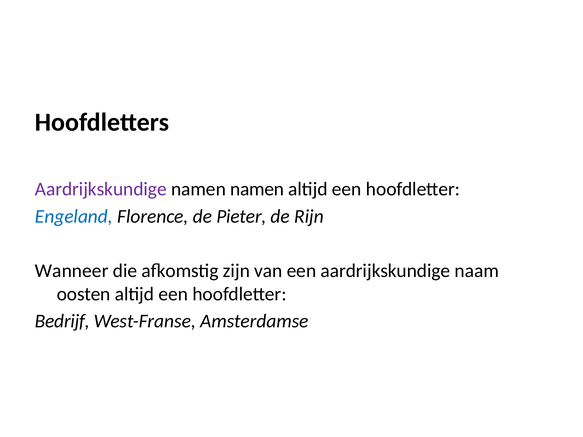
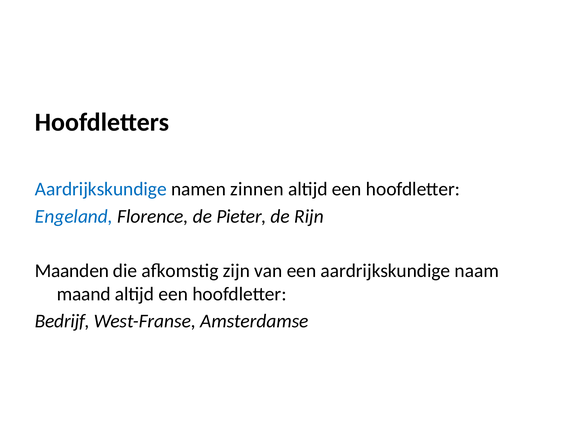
Aardrijkskundige at (101, 189) colour: purple -> blue
namen namen: namen -> zinnen
Wanneer: Wanneer -> Maanden
oosten: oosten -> maand
